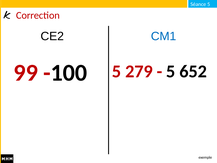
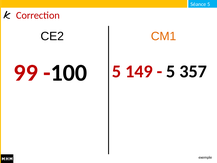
CM1 colour: blue -> orange
279: 279 -> 149
652: 652 -> 357
